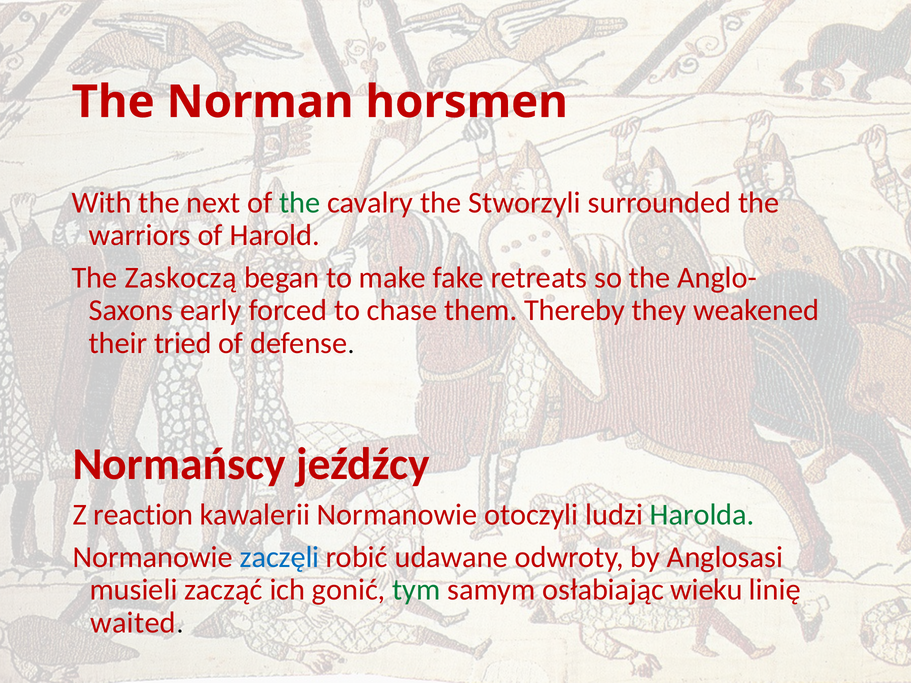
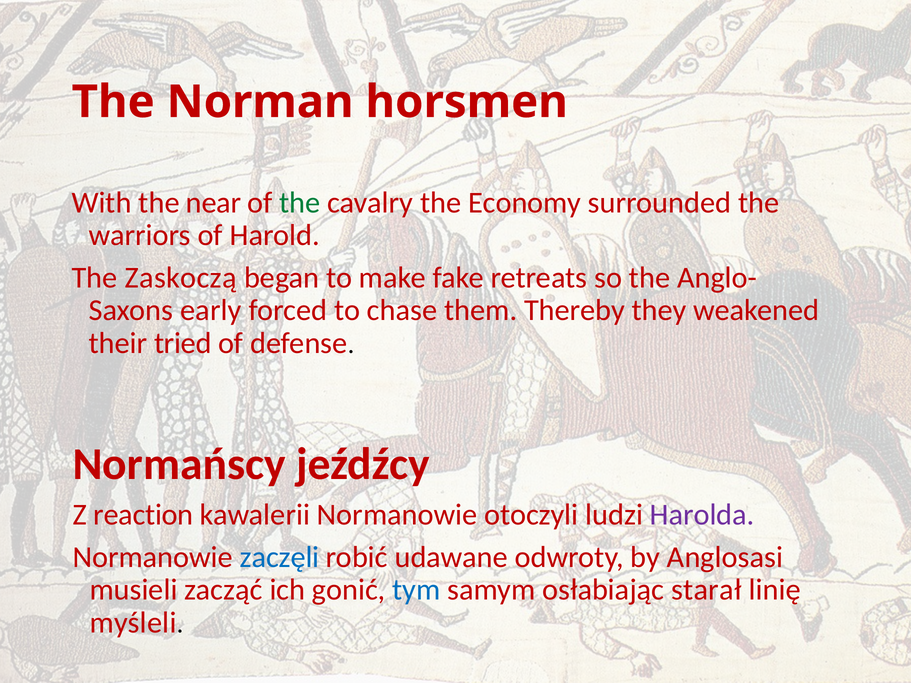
next: next -> near
Stworzyli: Stworzyli -> Economy
Harolda colour: green -> purple
tym colour: green -> blue
wieku: wieku -> starał
waited: waited -> myśleli
